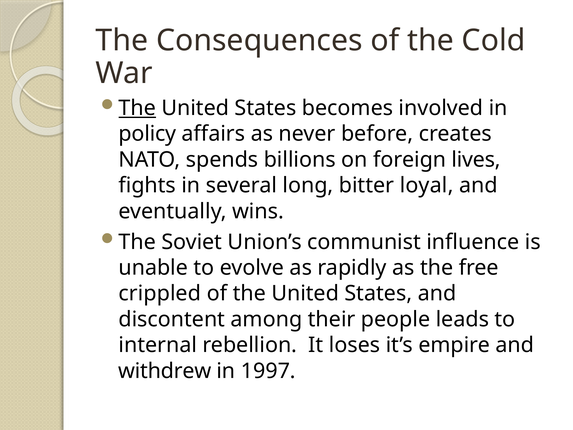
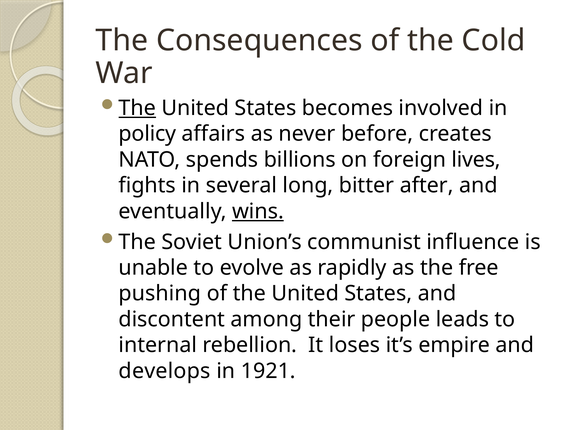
loyal: loyal -> after
wins underline: none -> present
crippled: crippled -> pushing
withdrew: withdrew -> develops
1997: 1997 -> 1921
